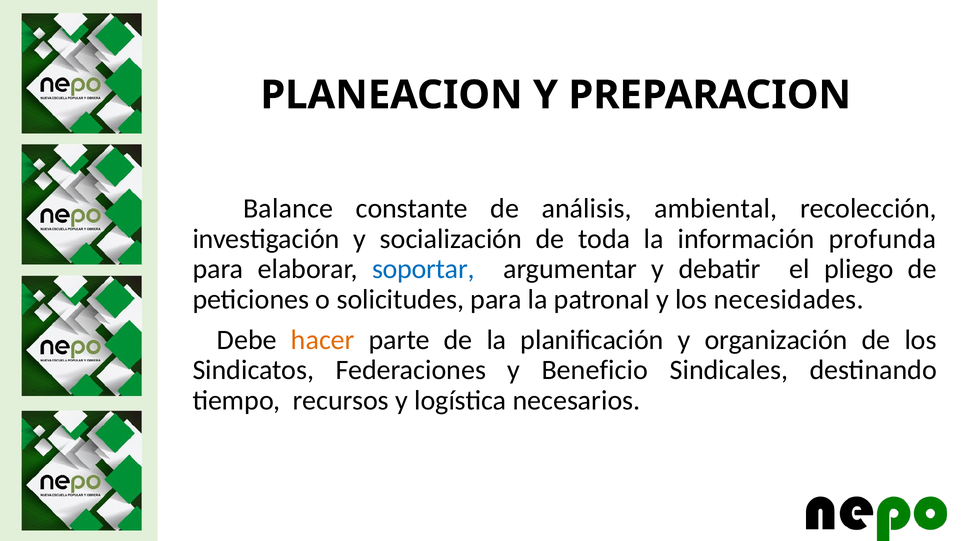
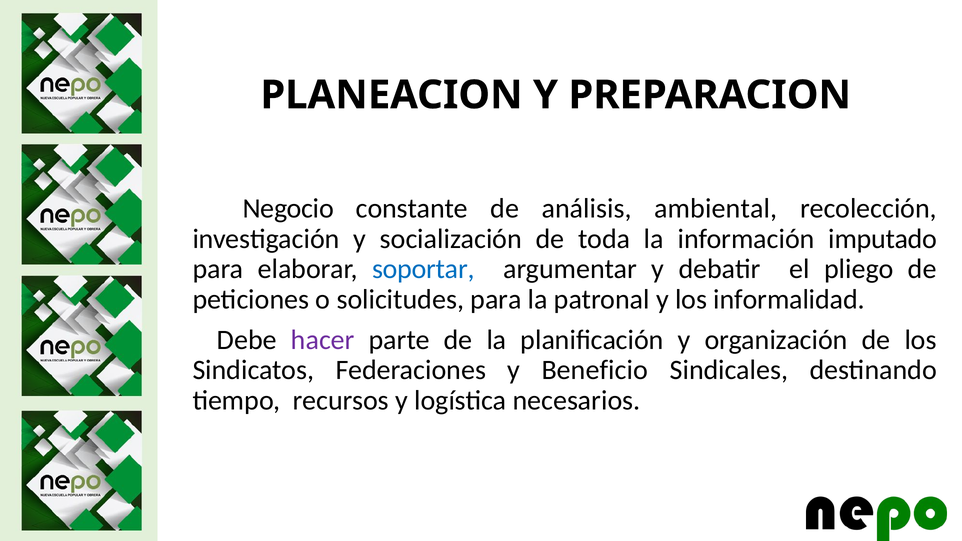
Balance: Balance -> Negocio
profunda: profunda -> imputado
necesidades: necesidades -> informalidad
hacer colour: orange -> purple
